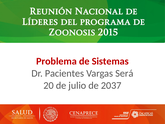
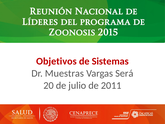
Problema: Problema -> Objetivos
Pacientes: Pacientes -> Muestras
2037: 2037 -> 2011
